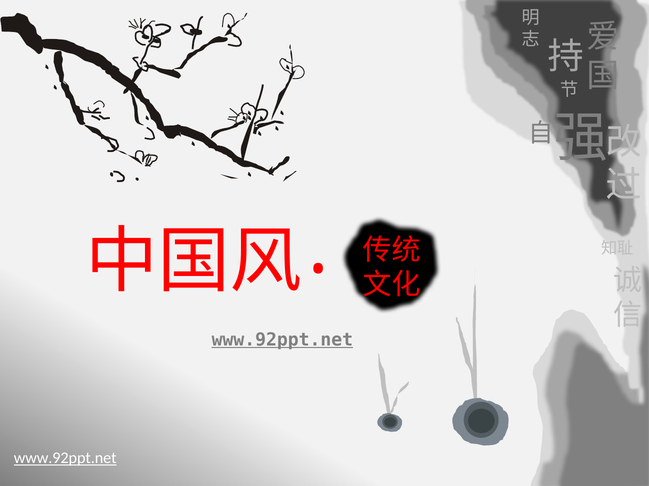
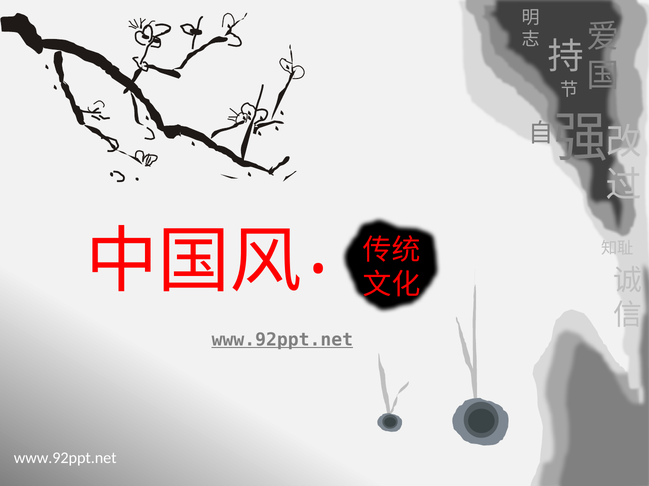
www.92ppt.net at (65, 459) underline: present -> none
